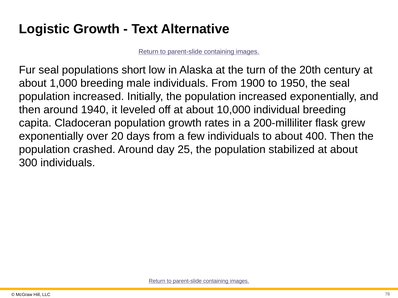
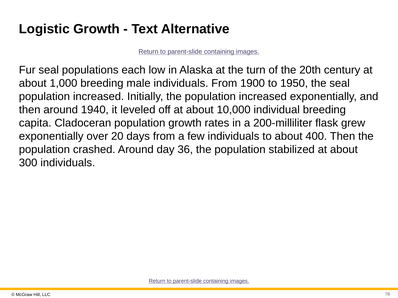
short: short -> each
25: 25 -> 36
